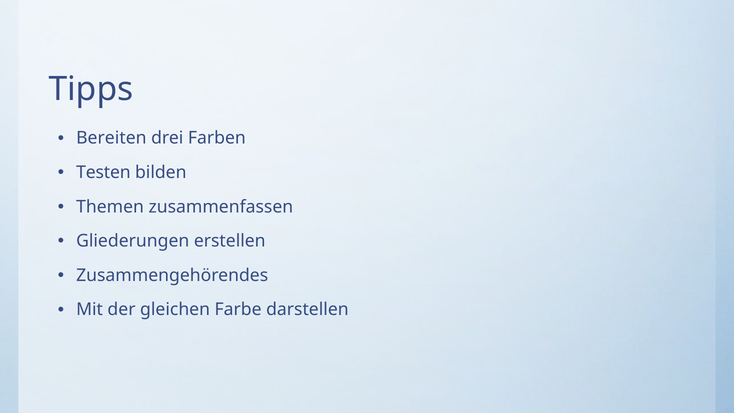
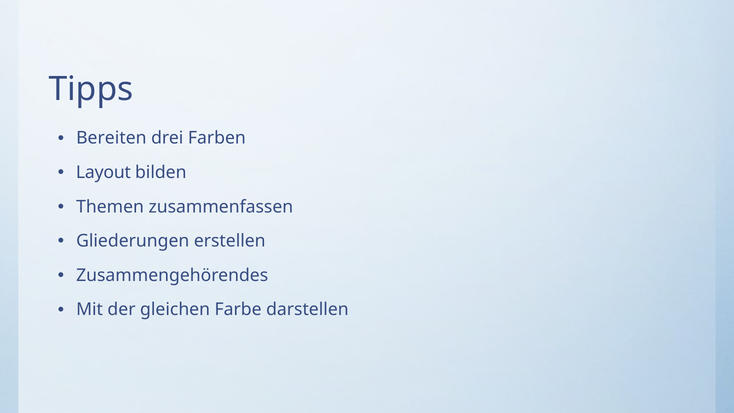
Testen: Testen -> Layout
